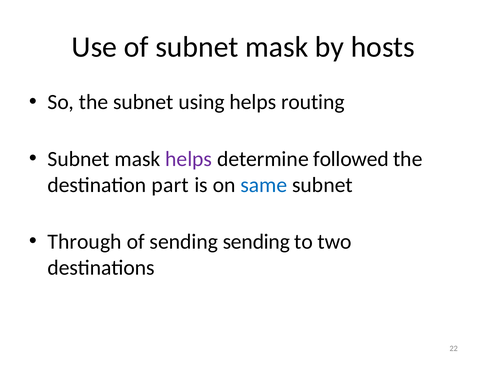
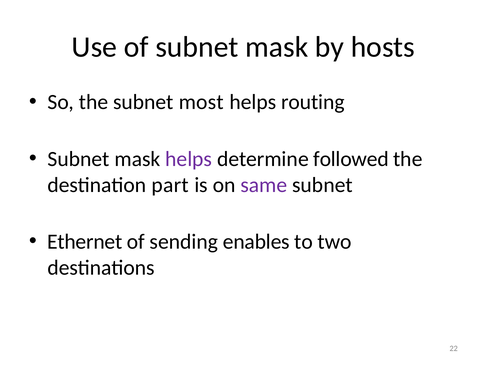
using: using -> most
same colour: blue -> purple
Through: Through -> Ethernet
sending sending: sending -> enables
